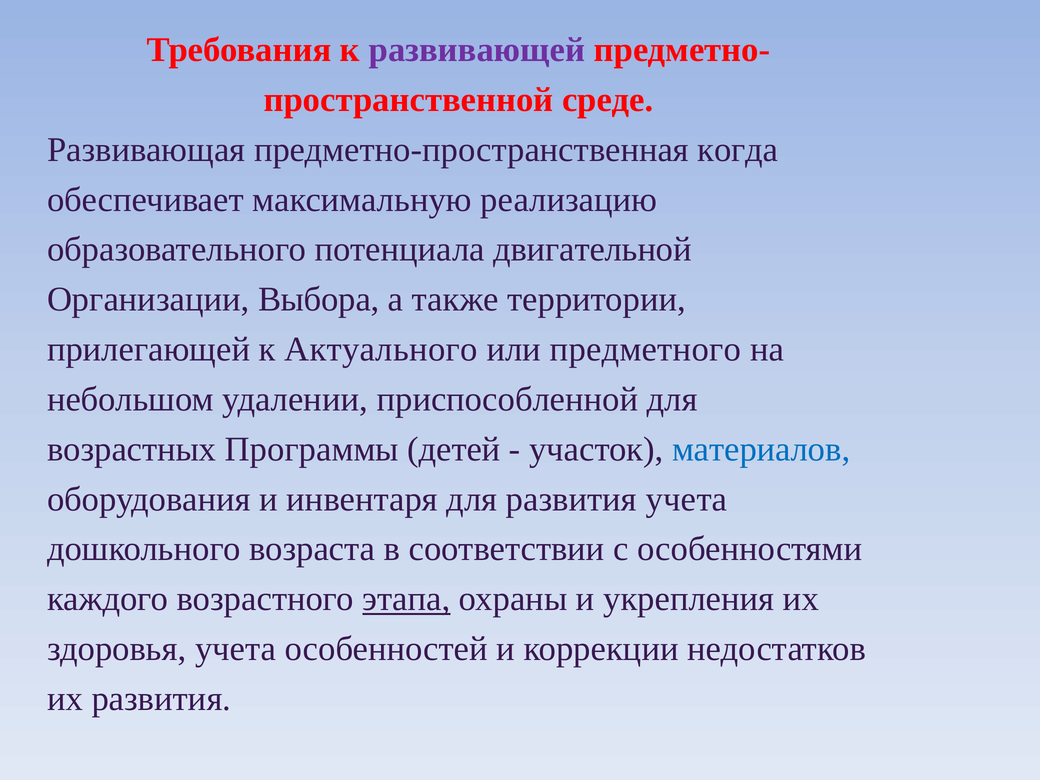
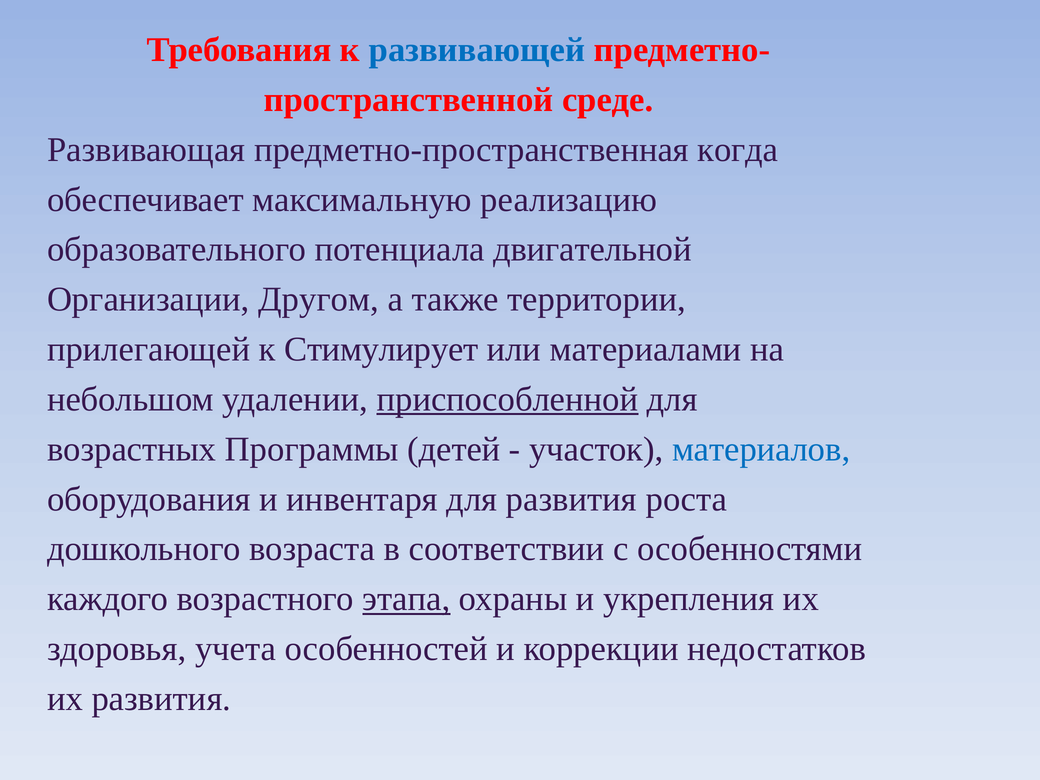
развивающей colour: purple -> blue
Выбора: Выбора -> Другом
Актуального: Актуального -> Стимулирует
предметного: предметного -> материалами
приспособленной underline: none -> present
развития учета: учета -> роста
